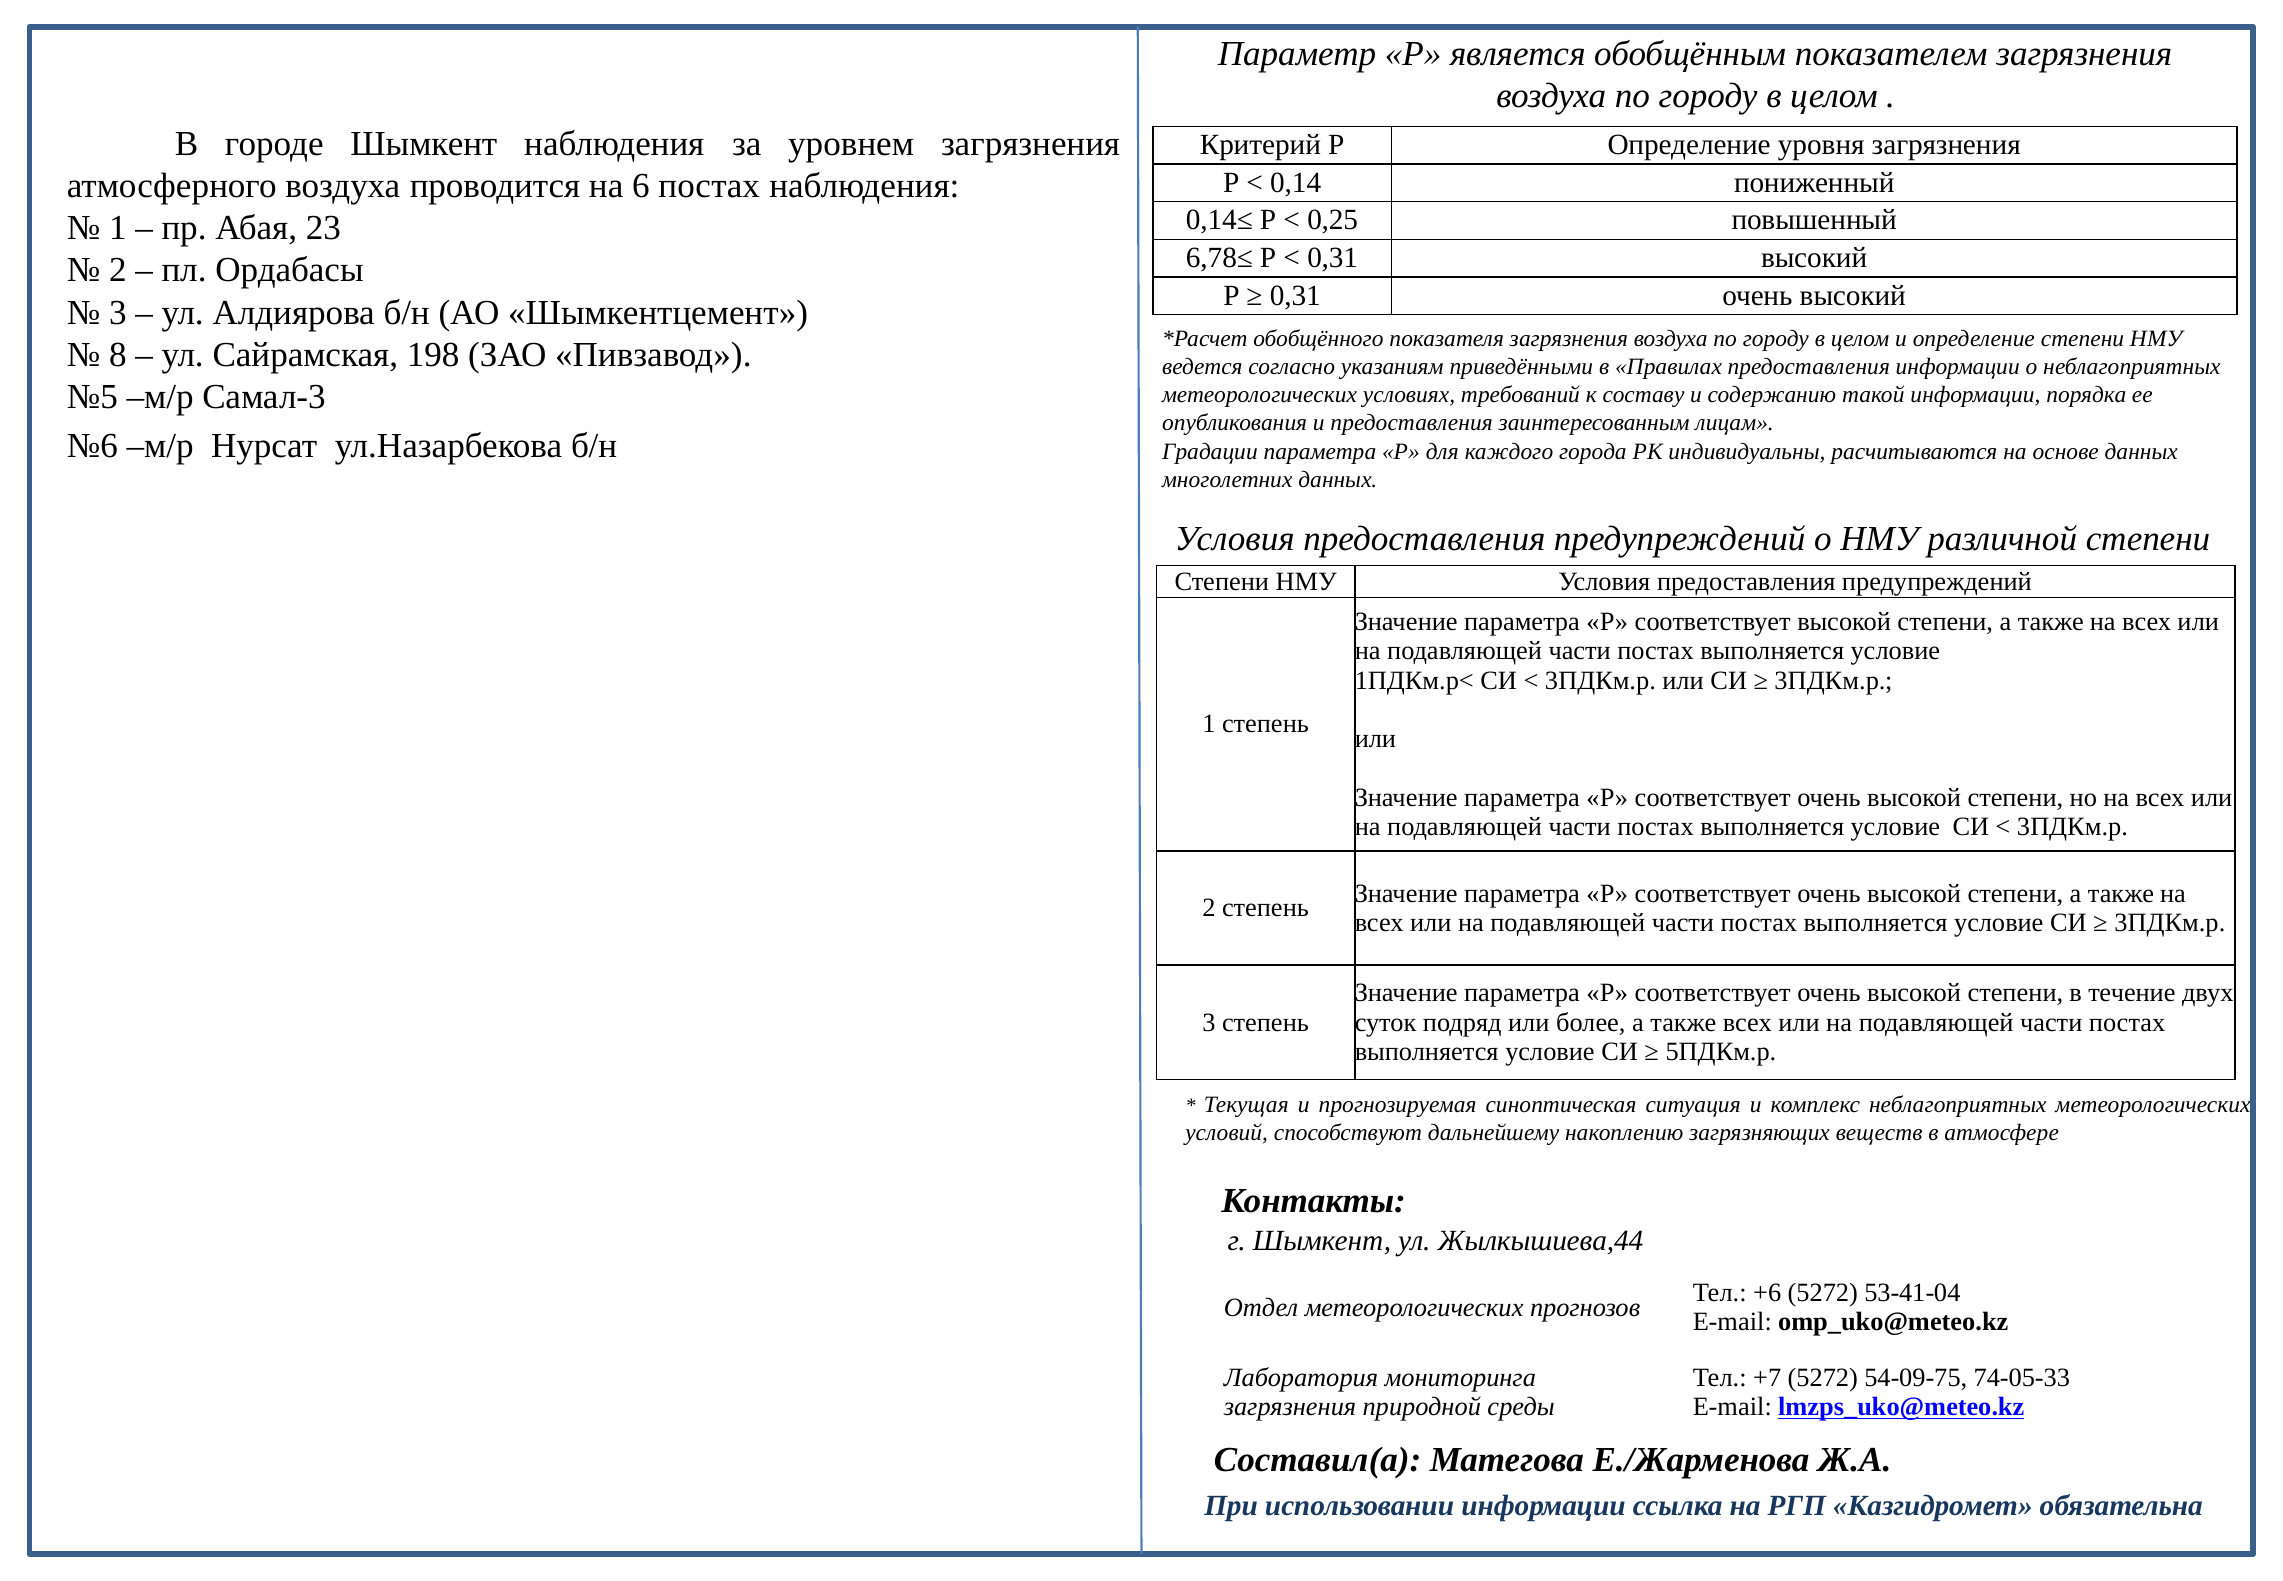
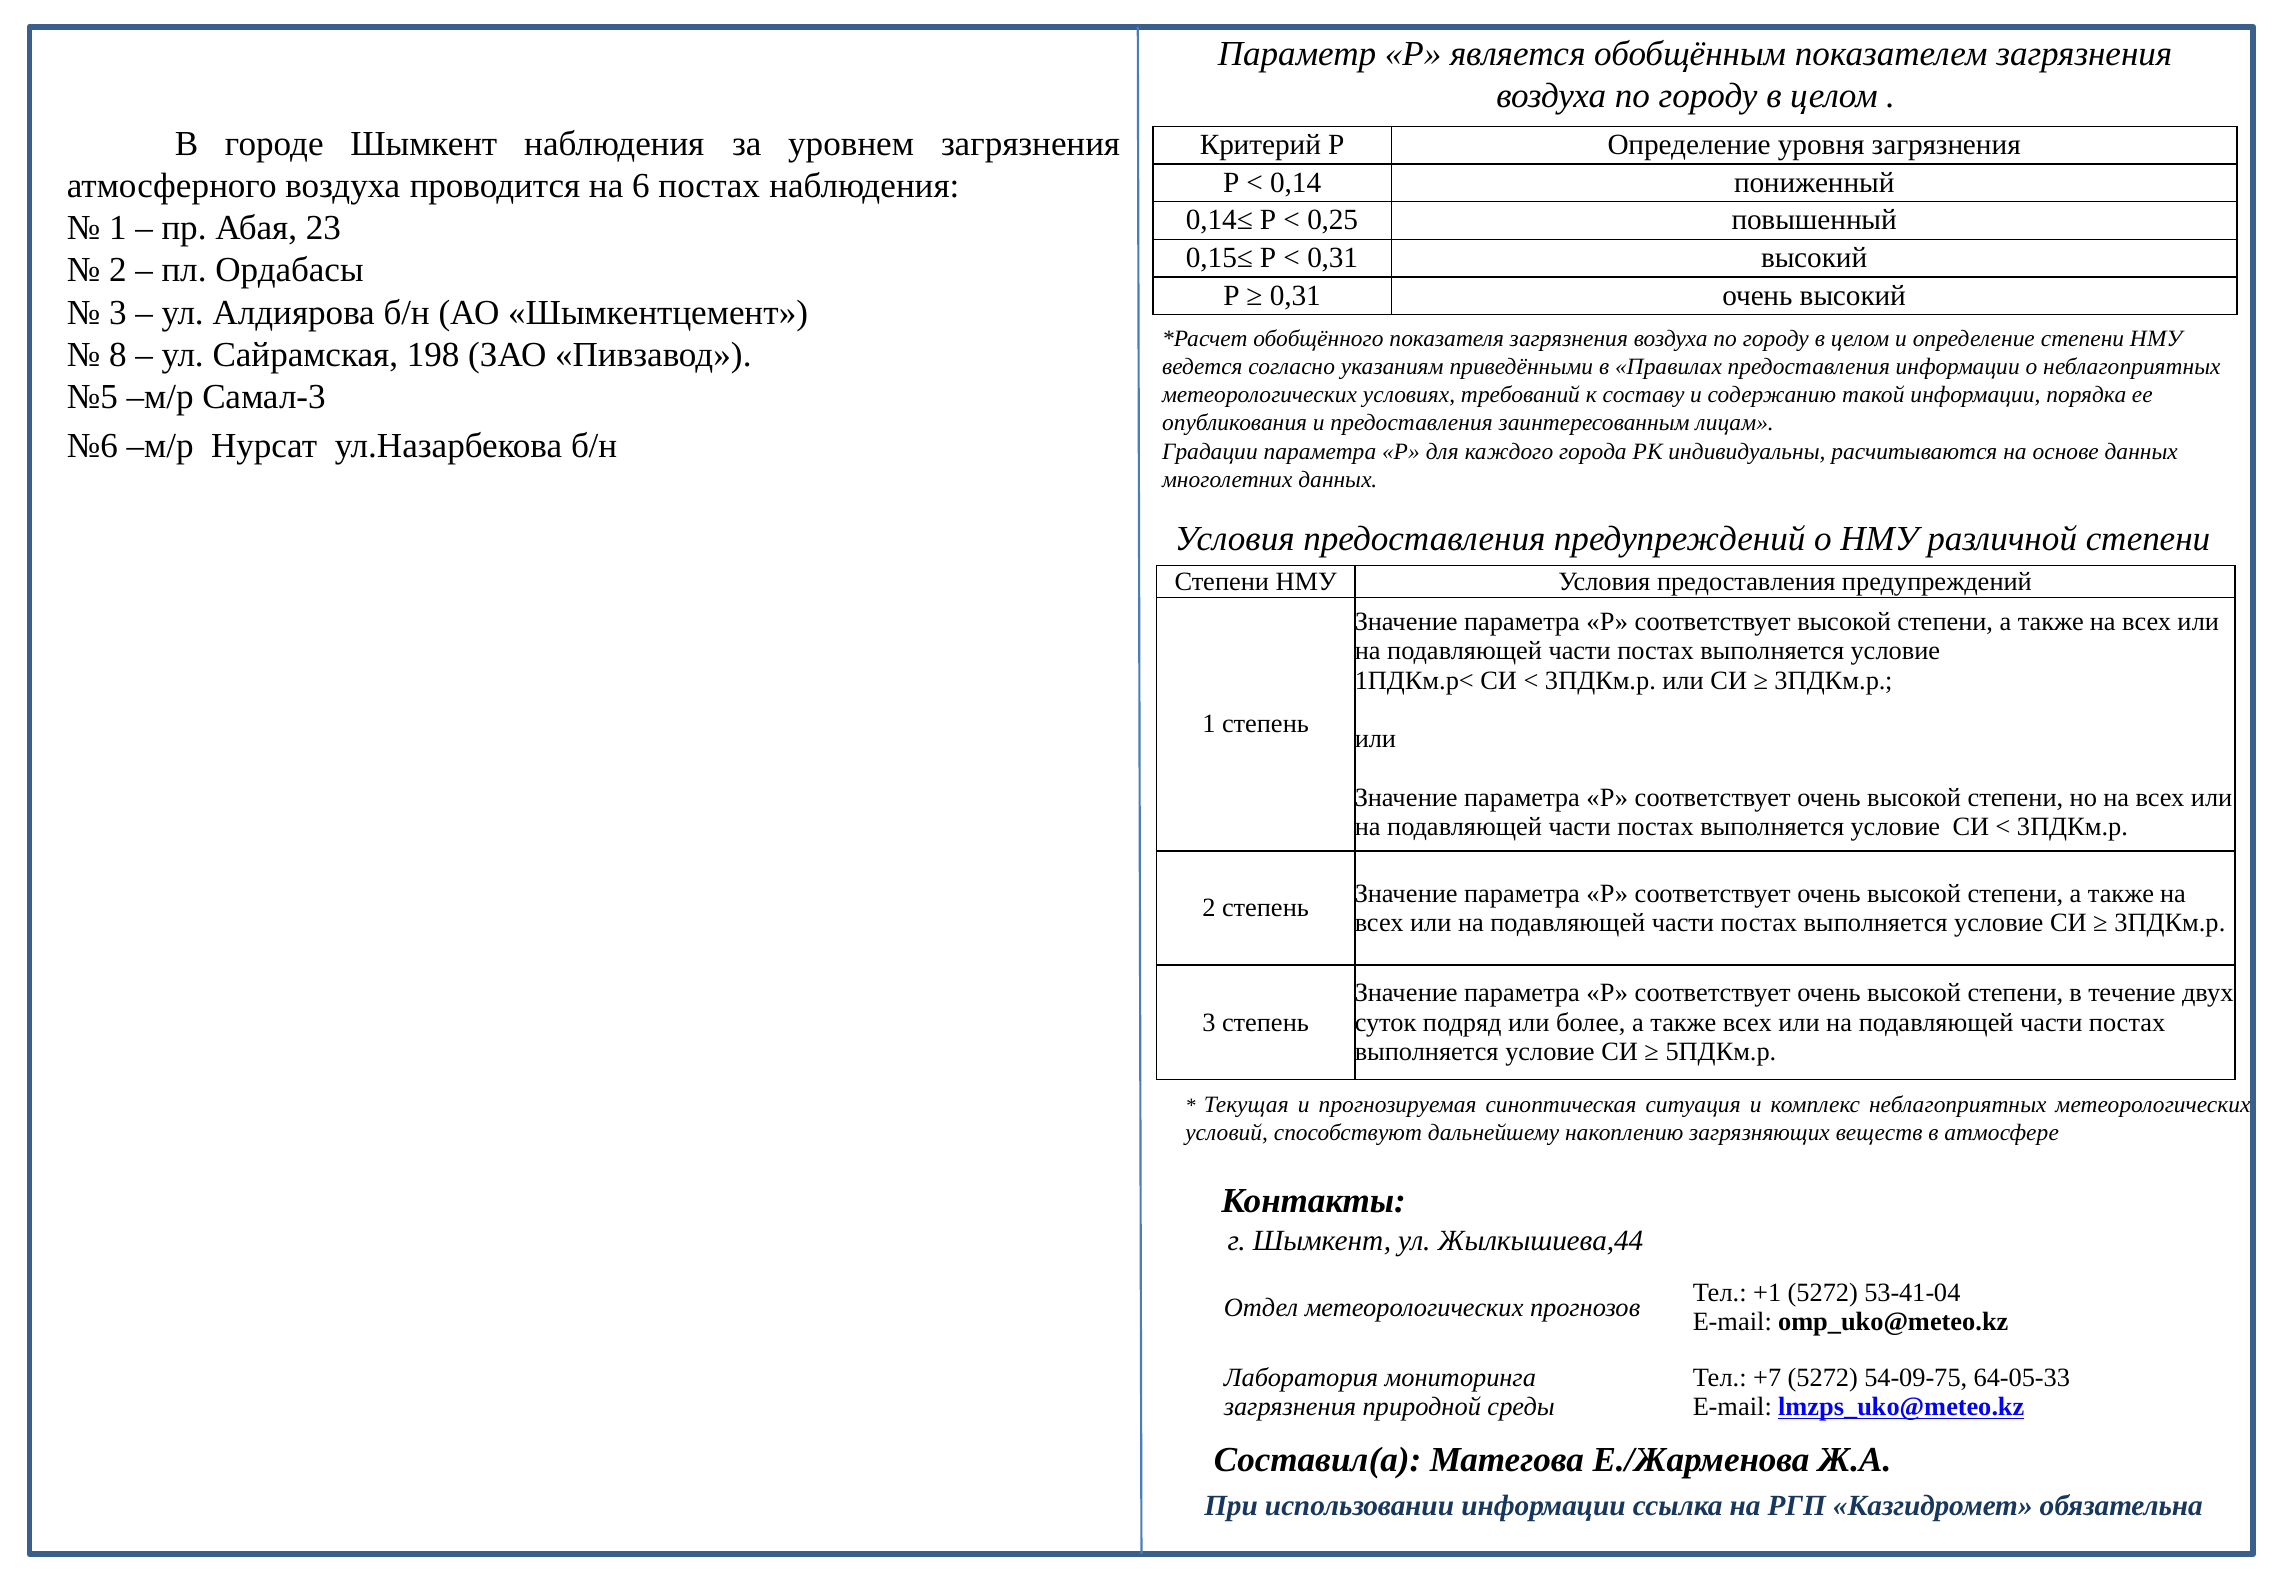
6,78≤: 6,78≤ -> 0,15≤
+6: +6 -> +1
74-05-33: 74-05-33 -> 64-05-33
